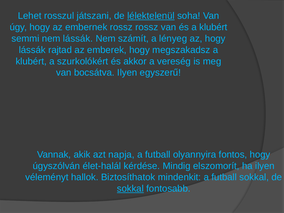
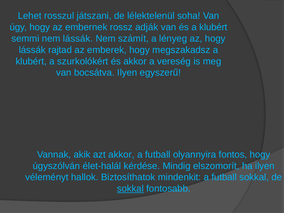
lélektelenül underline: present -> none
rossz rossz: rossz -> adják
azt napja: napja -> akkor
